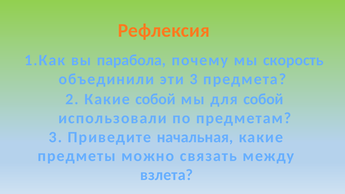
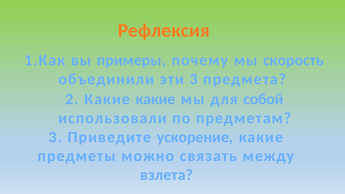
парабола: парабола -> примеры
Какие собой: собой -> какие
начальная: начальная -> ускорение
